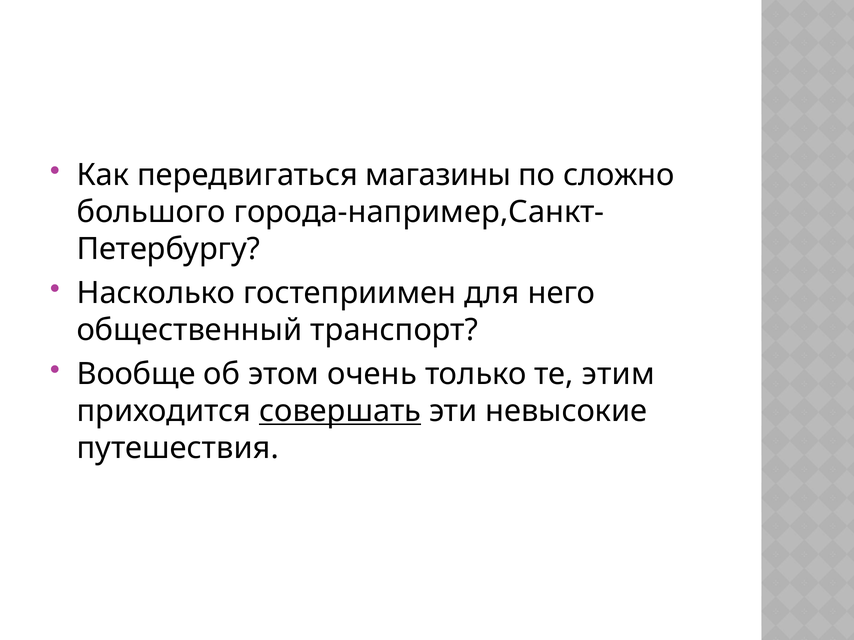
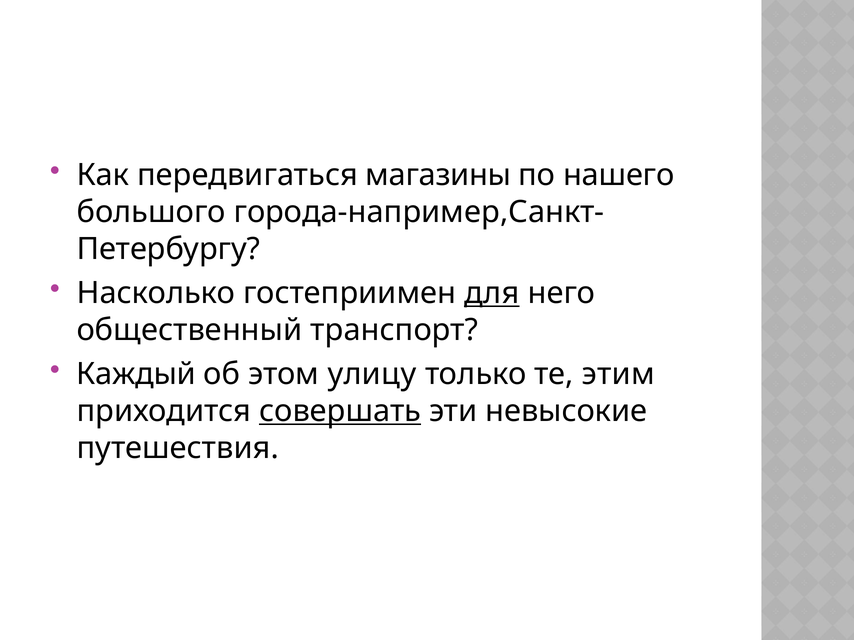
сложно: сложно -> нашего
для underline: none -> present
Вообще: Вообще -> Каждый
очень: очень -> улицу
